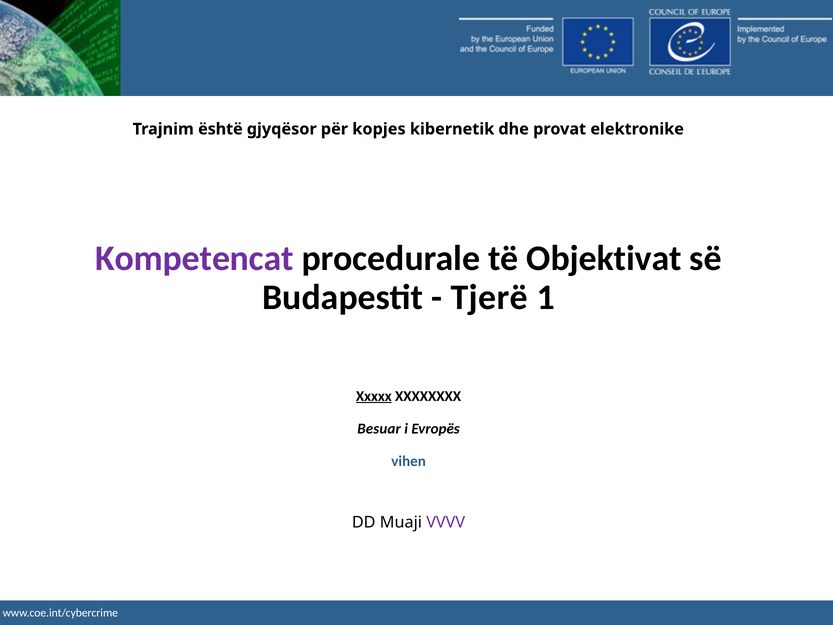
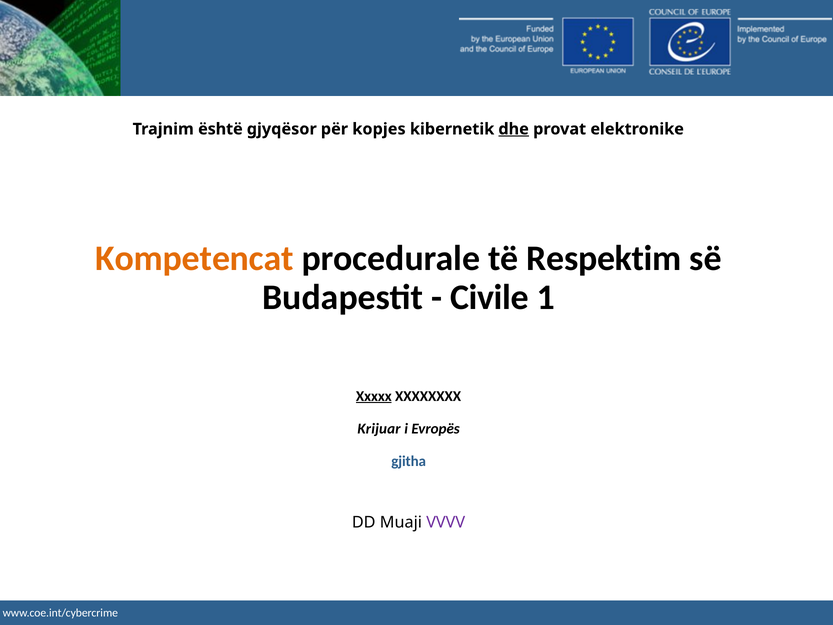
dhe underline: none -> present
Kompetencat colour: purple -> orange
Objektivat: Objektivat -> Respektim
Tjerë: Tjerë -> Civile
Besuar: Besuar -> Krijuar
vihen: vihen -> gjitha
